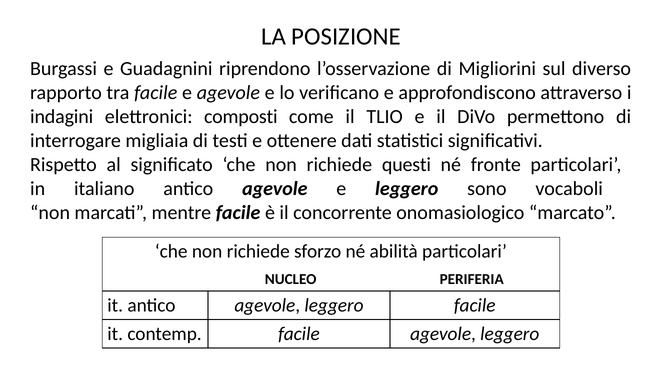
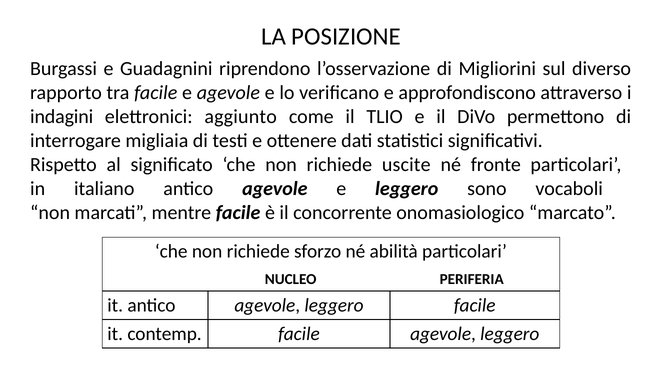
composti: composti -> aggiunto
questi: questi -> uscite
